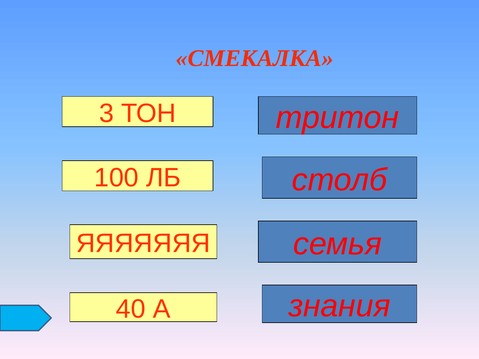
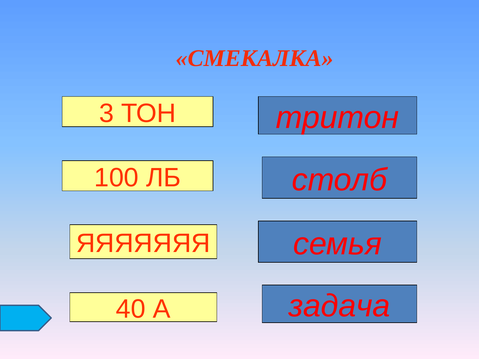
знания: знания -> задача
